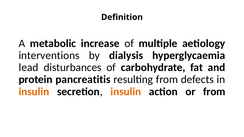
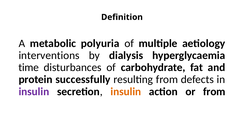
increase: increase -> polyuria
lead: lead -> time
pancreatitis: pancreatitis -> successfully
insulin at (34, 92) colour: orange -> purple
